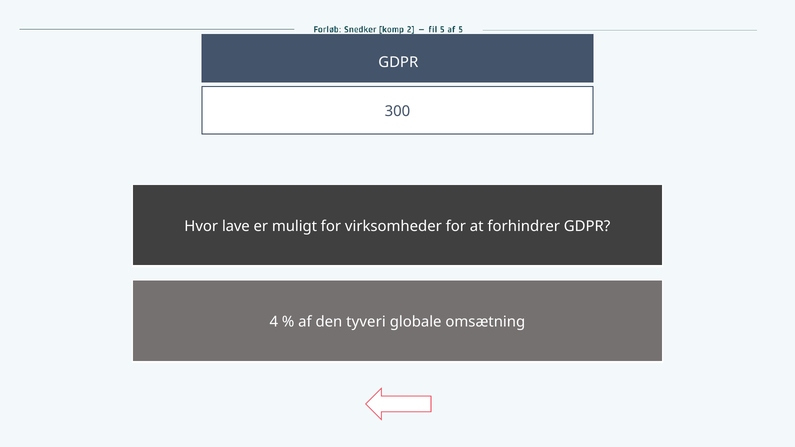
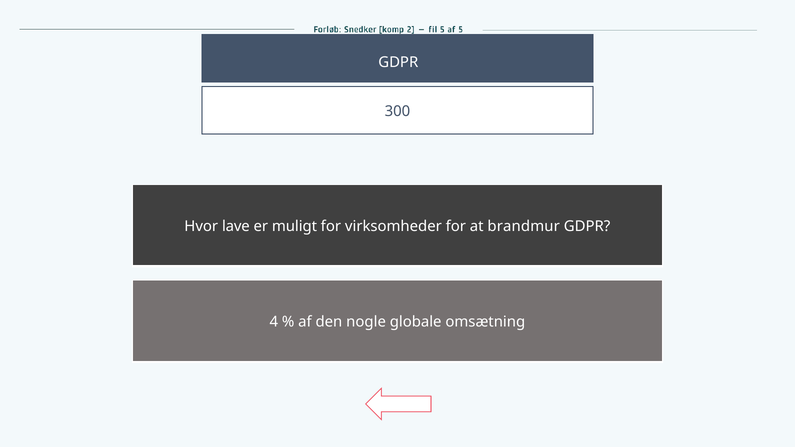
forhindrer: forhindrer -> brandmur
tyveri: tyveri -> nogle
